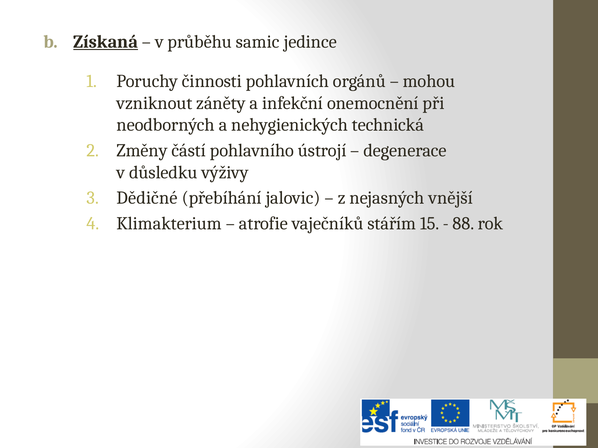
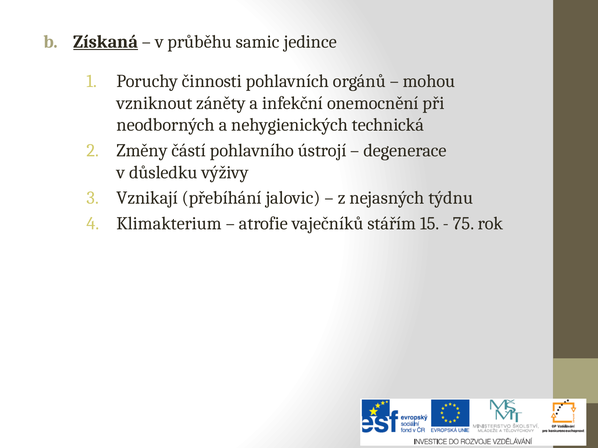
Dědičné: Dědičné -> Vznikají
vnější: vnější -> týdnu
88: 88 -> 75
